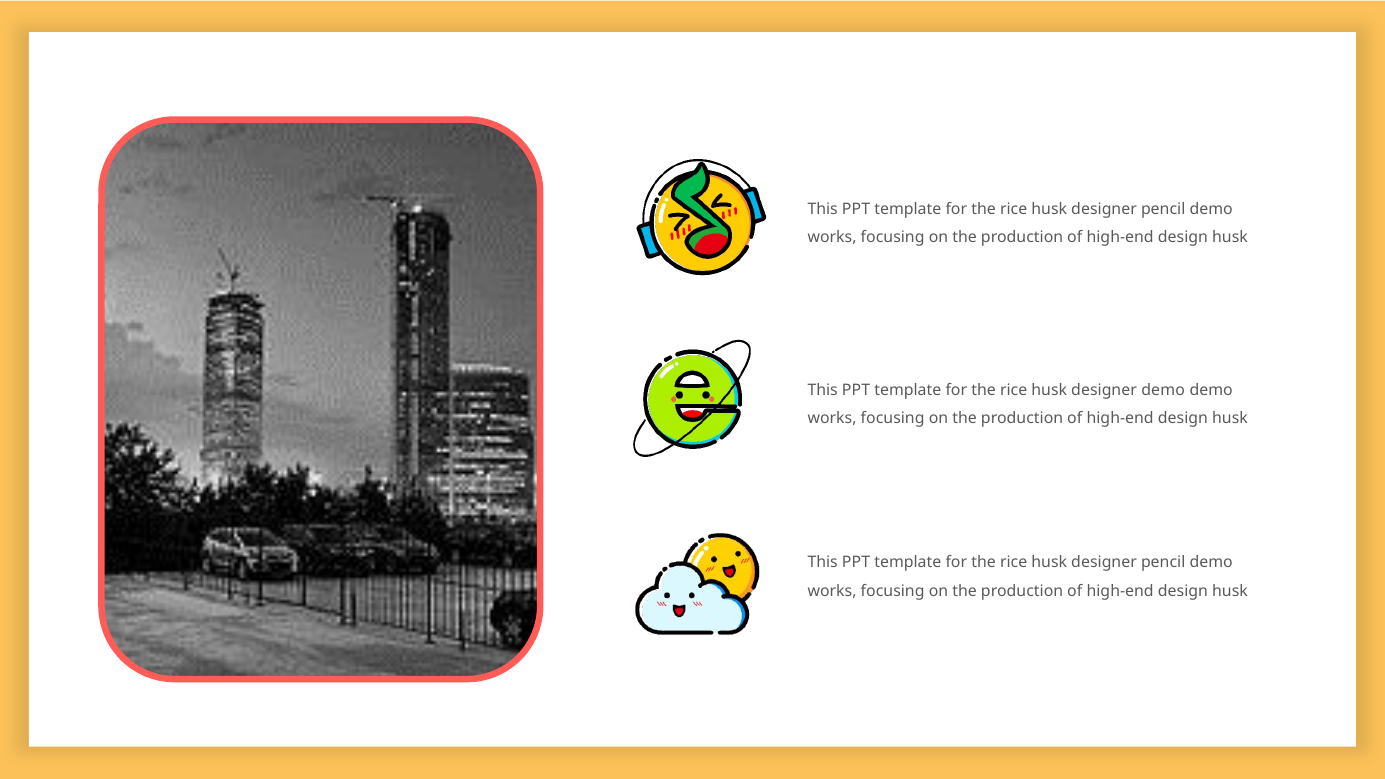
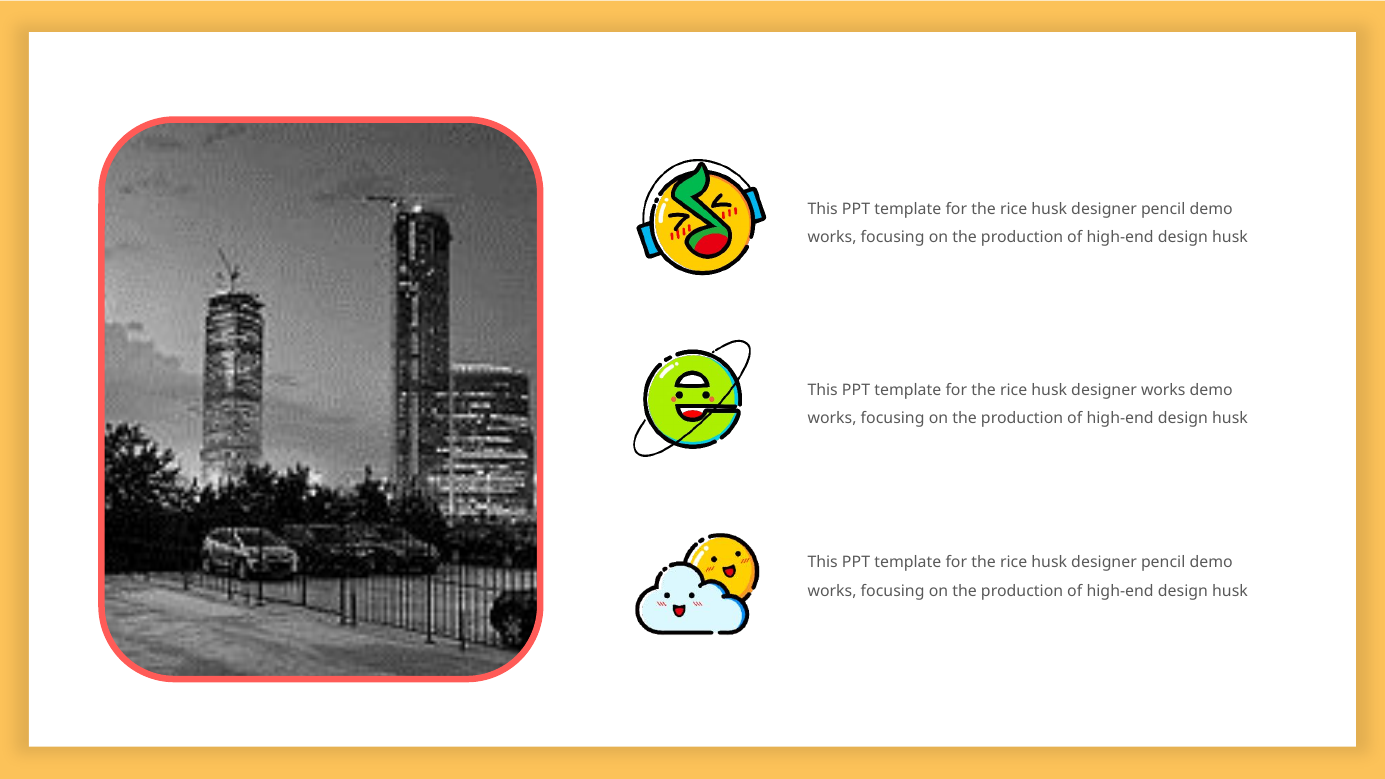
designer demo: demo -> works
